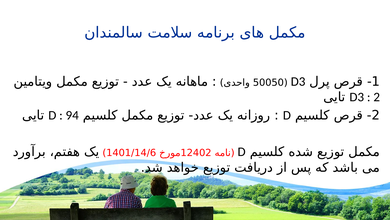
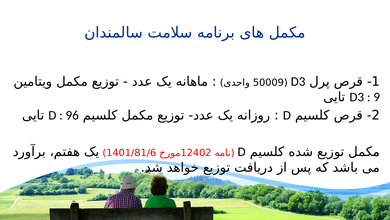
50050: 50050 -> 50009
2 at (377, 97): 2 -> 9
94: 94 -> 96
1401/14/6: 1401/14/6 -> 1401/81/6
